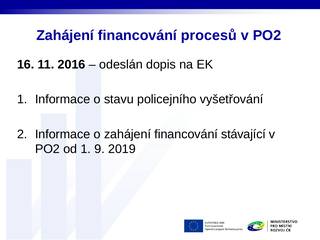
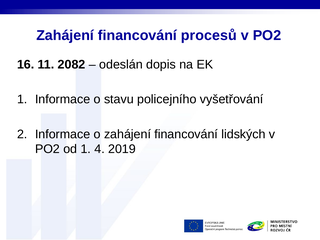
2016: 2016 -> 2082
stávající: stávající -> lidských
9: 9 -> 4
